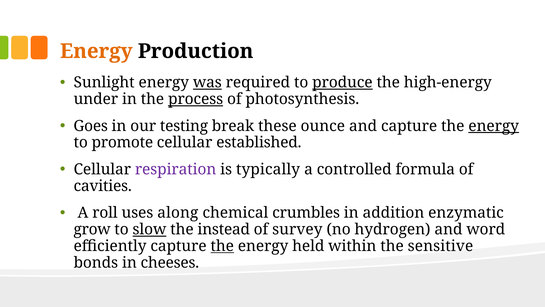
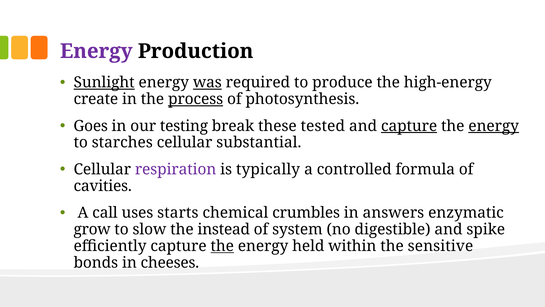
Energy at (96, 51) colour: orange -> purple
Sunlight underline: none -> present
produce underline: present -> none
under: under -> create
ounce: ounce -> tested
capture at (409, 126) underline: none -> present
promote: promote -> starches
established: established -> substantial
roll: roll -> call
along: along -> starts
addition: addition -> answers
slow underline: present -> none
survey: survey -> system
hydrogen: hydrogen -> digestible
word: word -> spike
